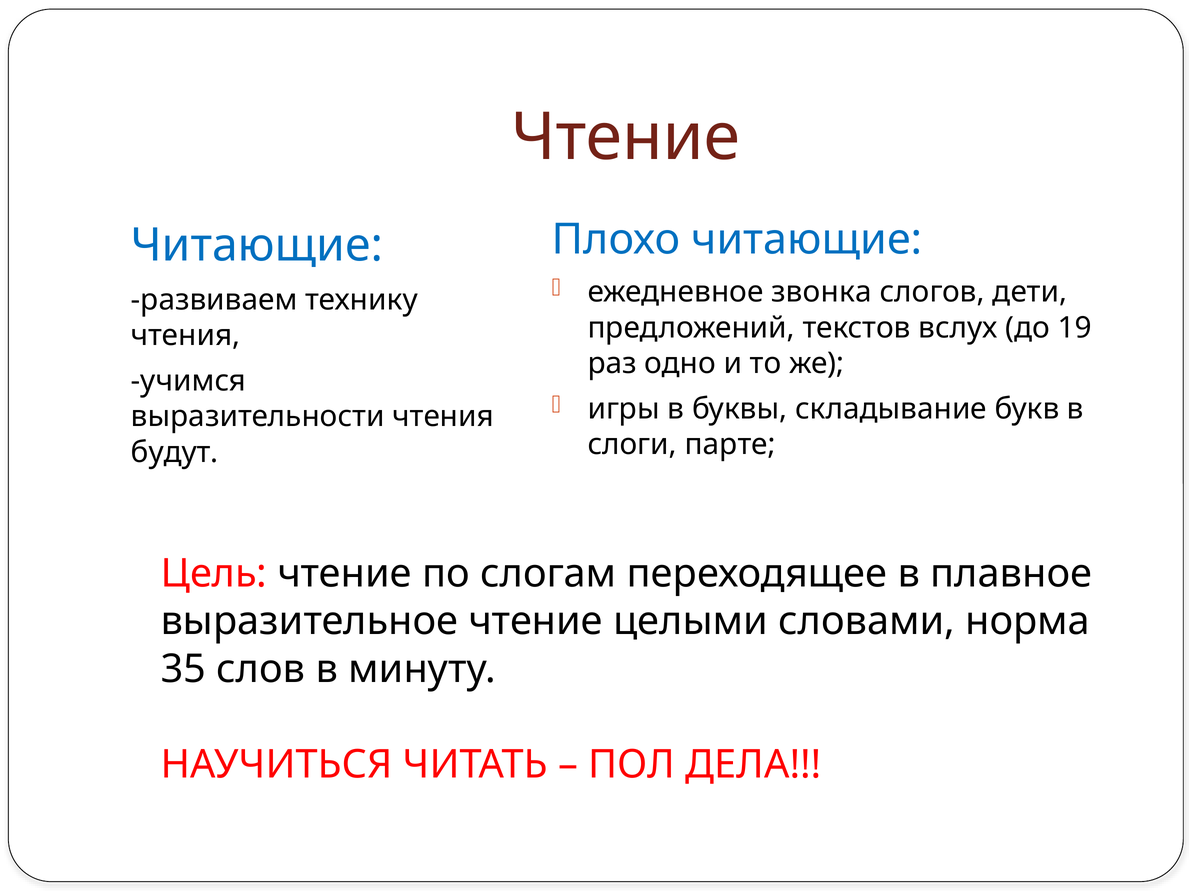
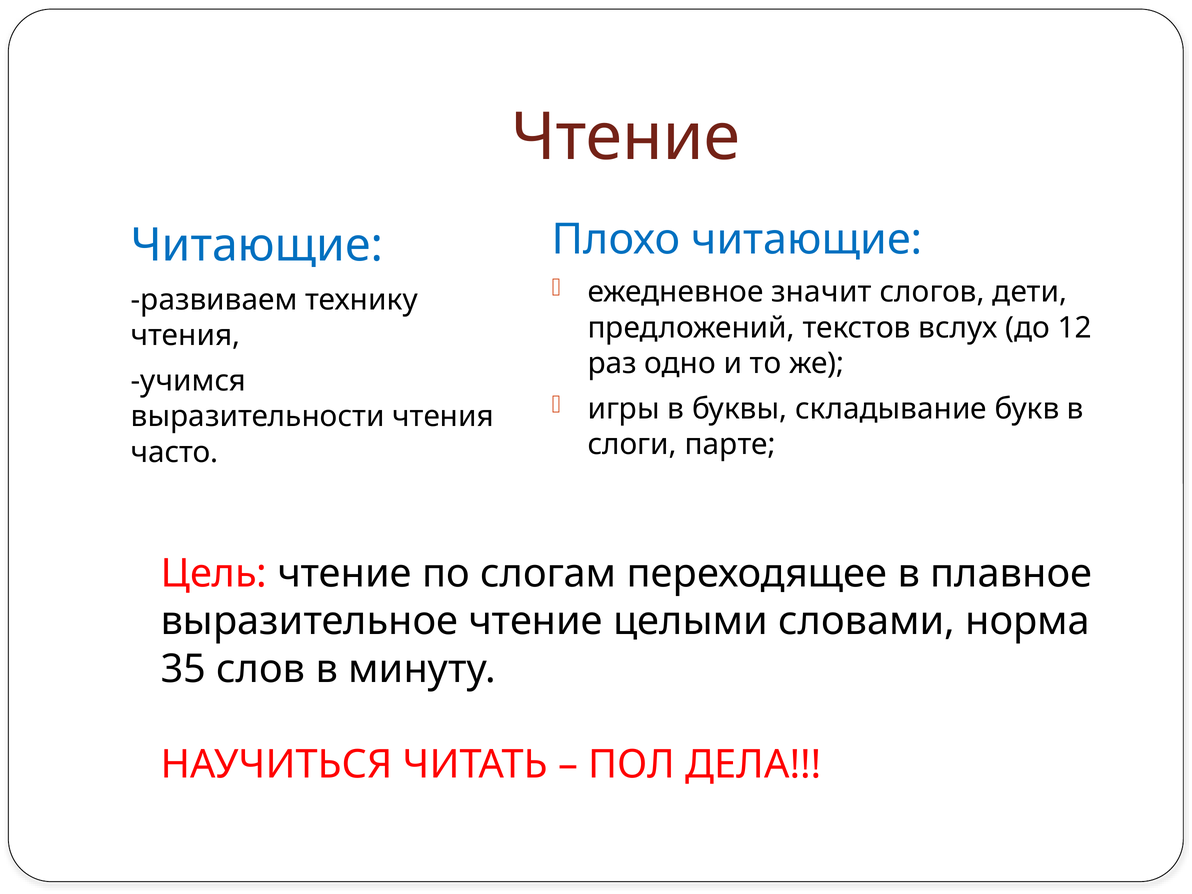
звонка: звонка -> значит
19: 19 -> 12
будут: будут -> часто
